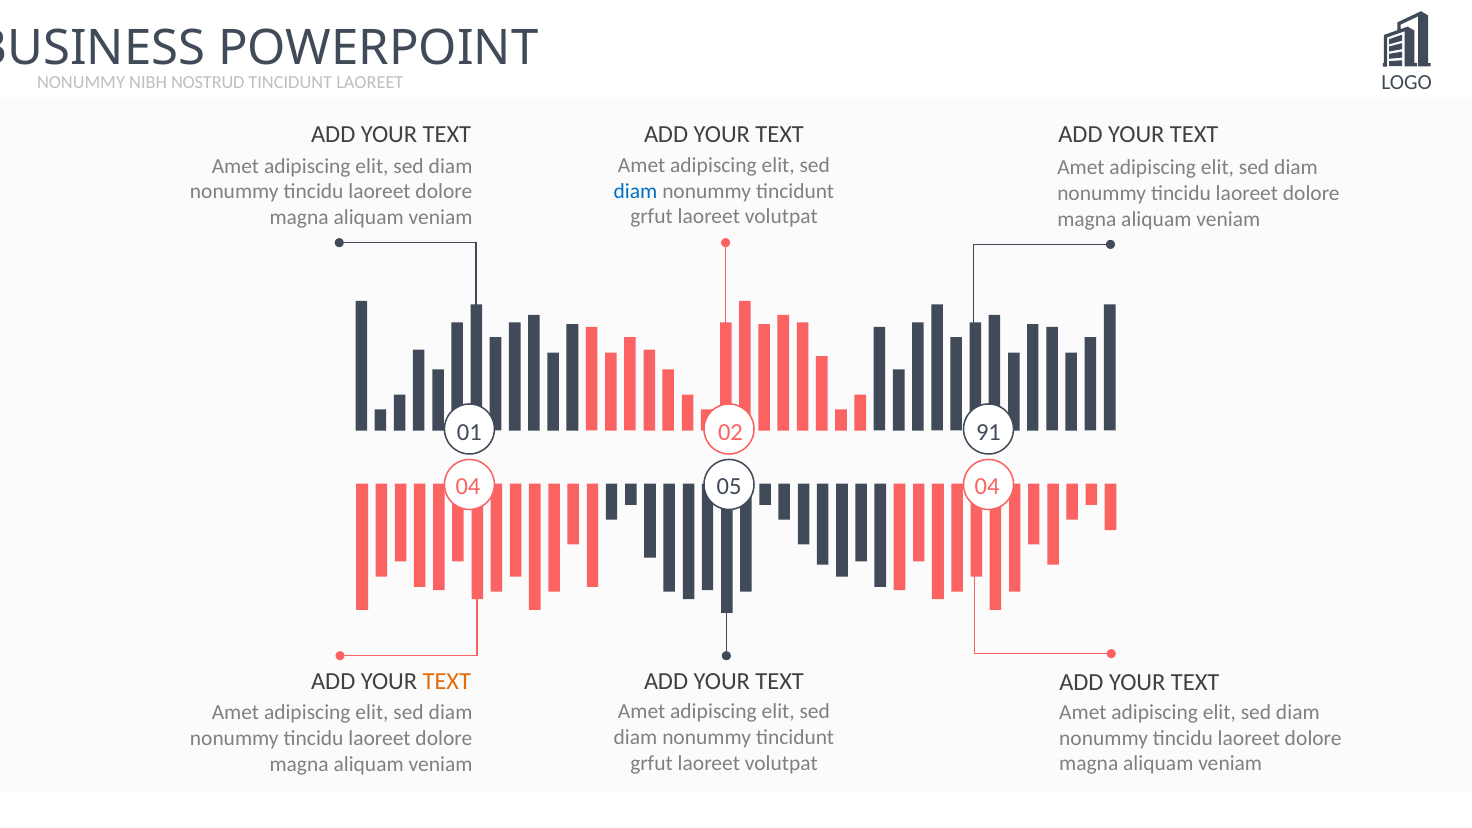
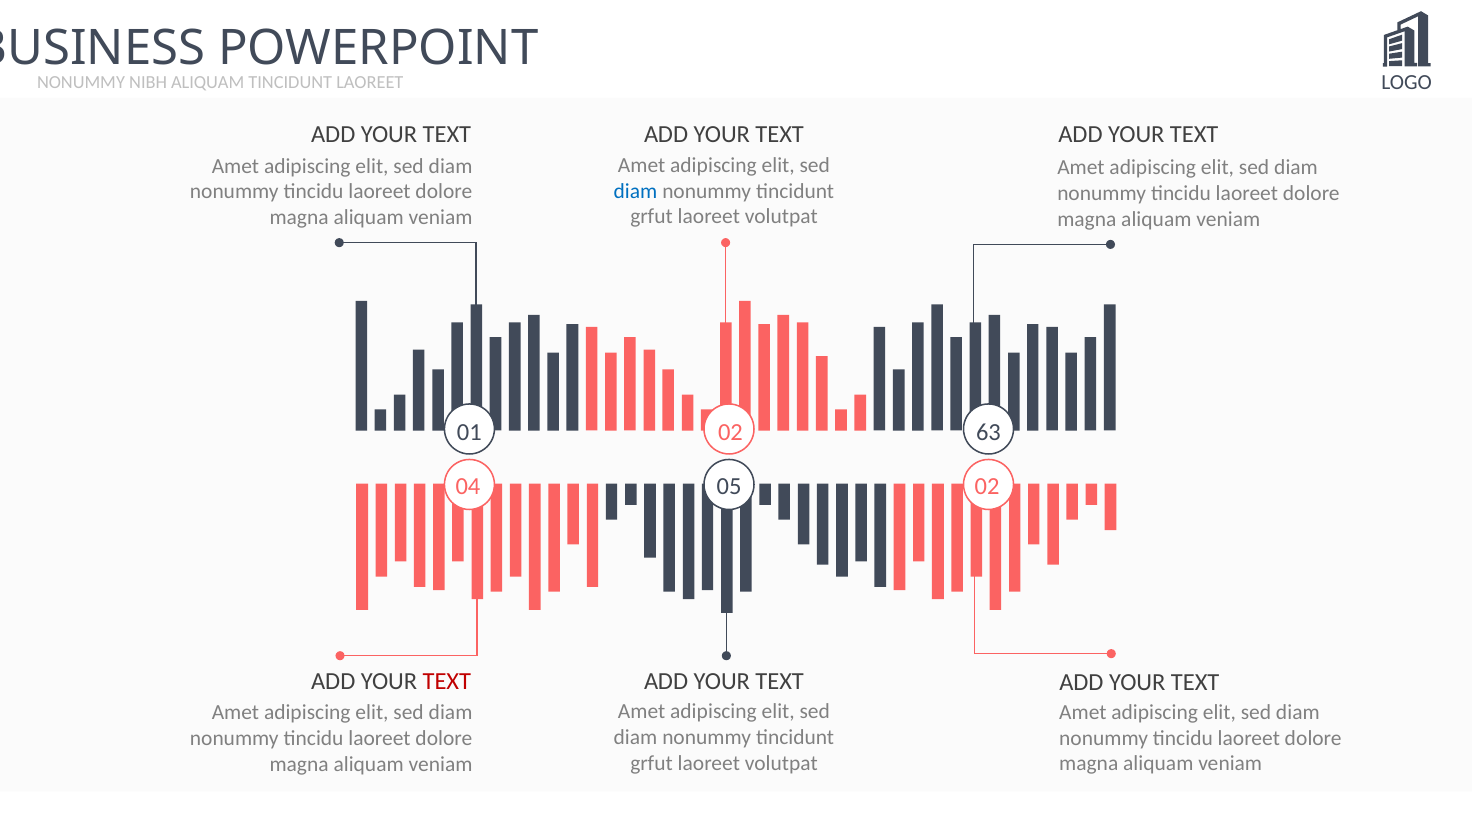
NOSTRUD at (208, 82): NOSTRUD -> ALIQUAM
91: 91 -> 63
05 04: 04 -> 02
TEXT at (447, 681) colour: orange -> red
